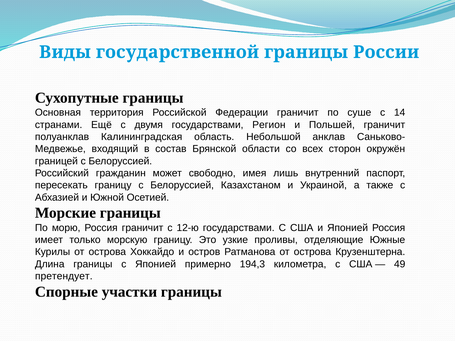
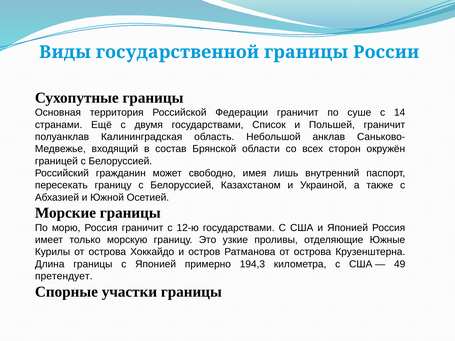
Регион: Регион -> Список
